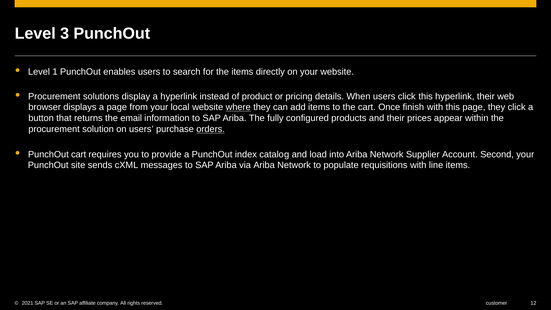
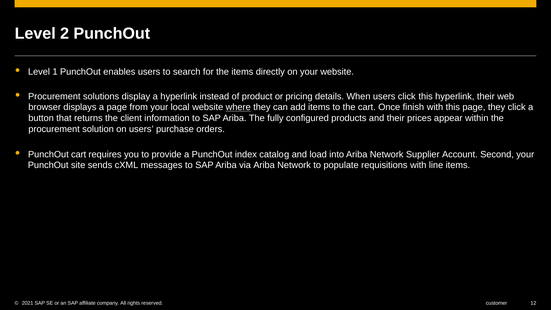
3: 3 -> 2
email: email -> client
orders underline: present -> none
